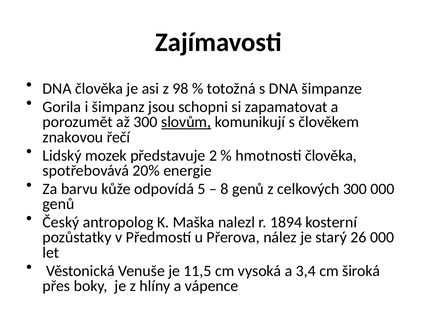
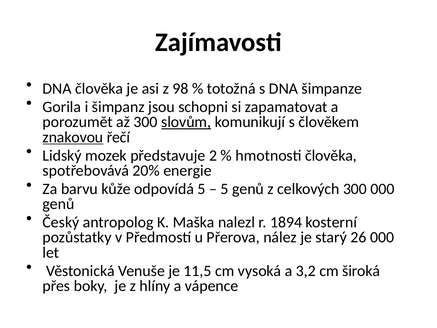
znakovou underline: none -> present
8 at (225, 189): 8 -> 5
3,4: 3,4 -> 3,2
